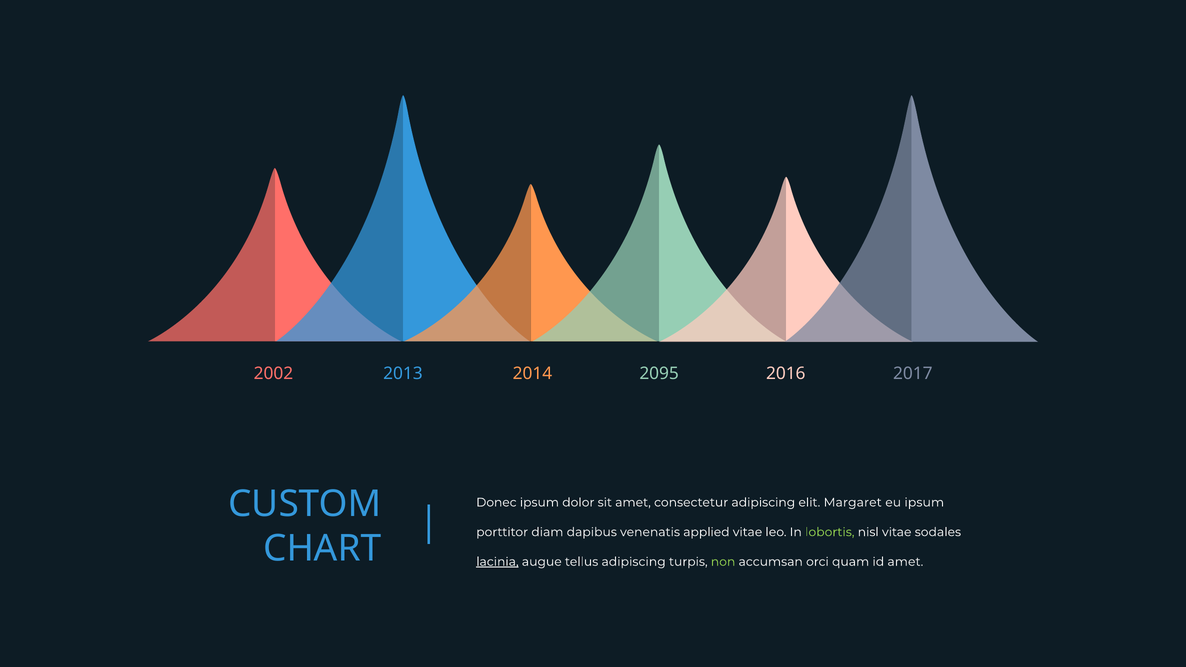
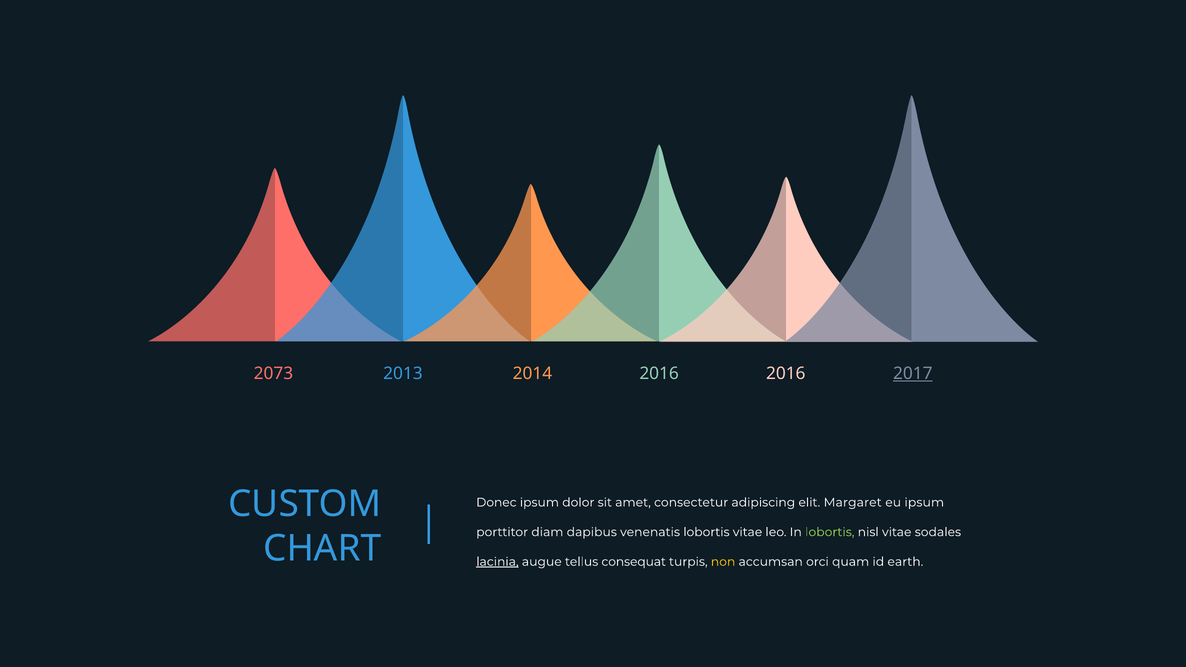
2002: 2002 -> 2073
2095 at (659, 374): 2095 -> 2016
2017 underline: none -> present
venenatis applied: applied -> lobortis
tellus adipiscing: adipiscing -> consequat
non colour: light green -> yellow
id amet: amet -> earth
